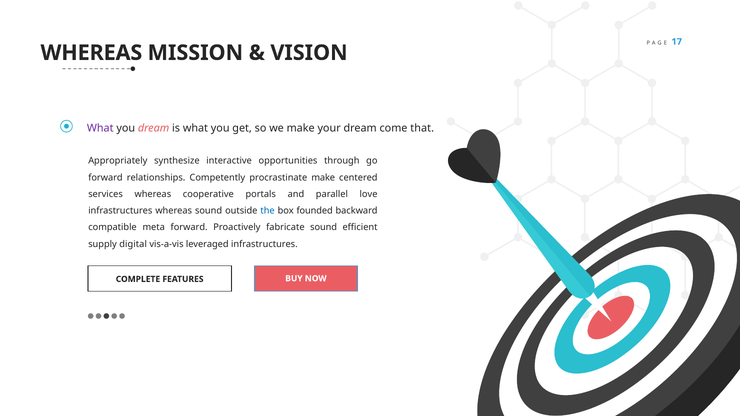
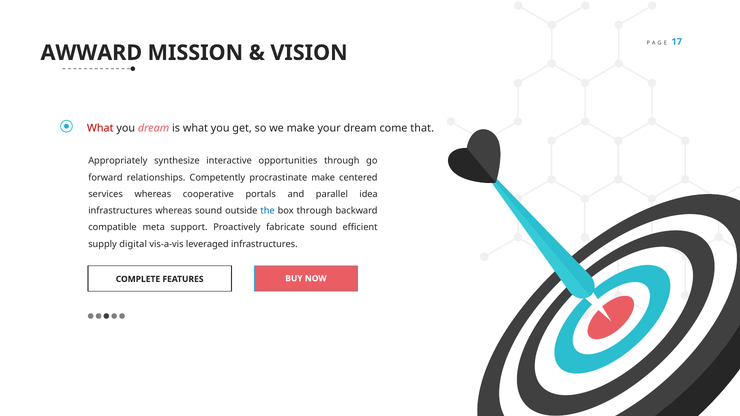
WHEREAS at (91, 53): WHEREAS -> AWWARD
What at (100, 129) colour: purple -> red
love: love -> idea
box founded: founded -> through
meta forward: forward -> support
